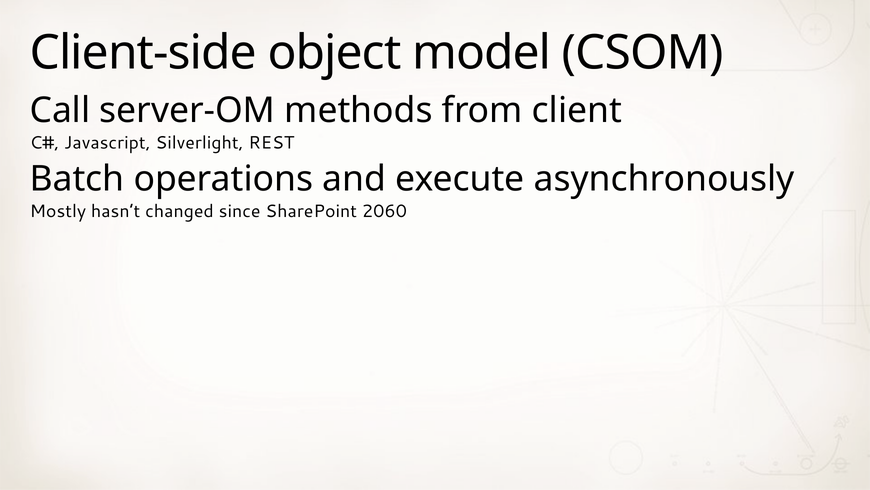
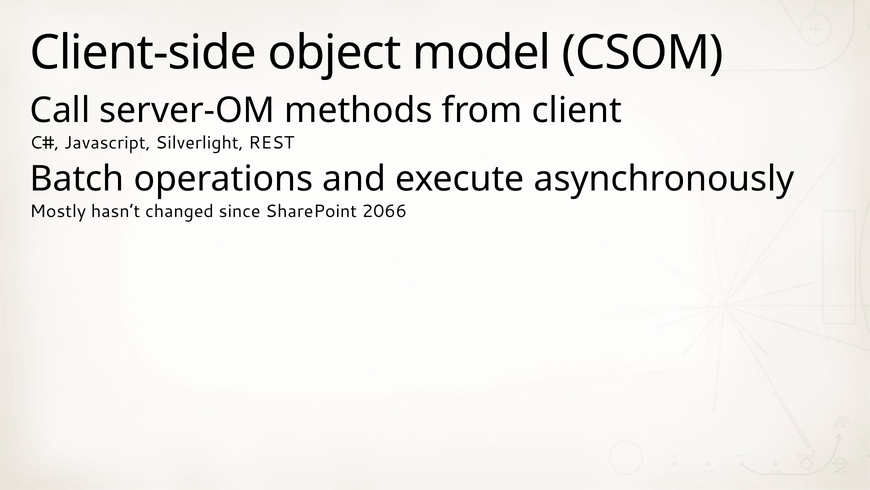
2060: 2060 -> 2066
